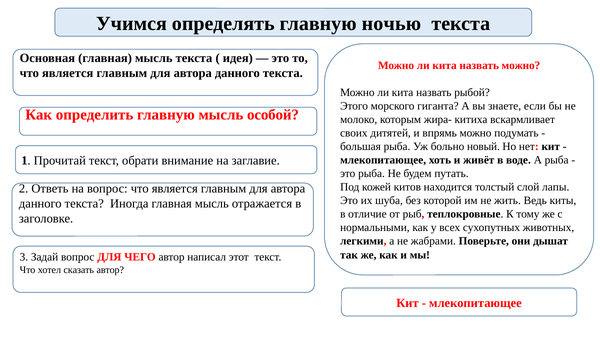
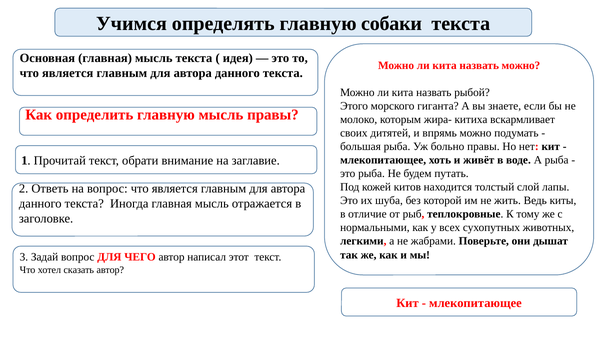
ночью: ночью -> собаки
мысль особой: особой -> правы
больно новый: новый -> правы
